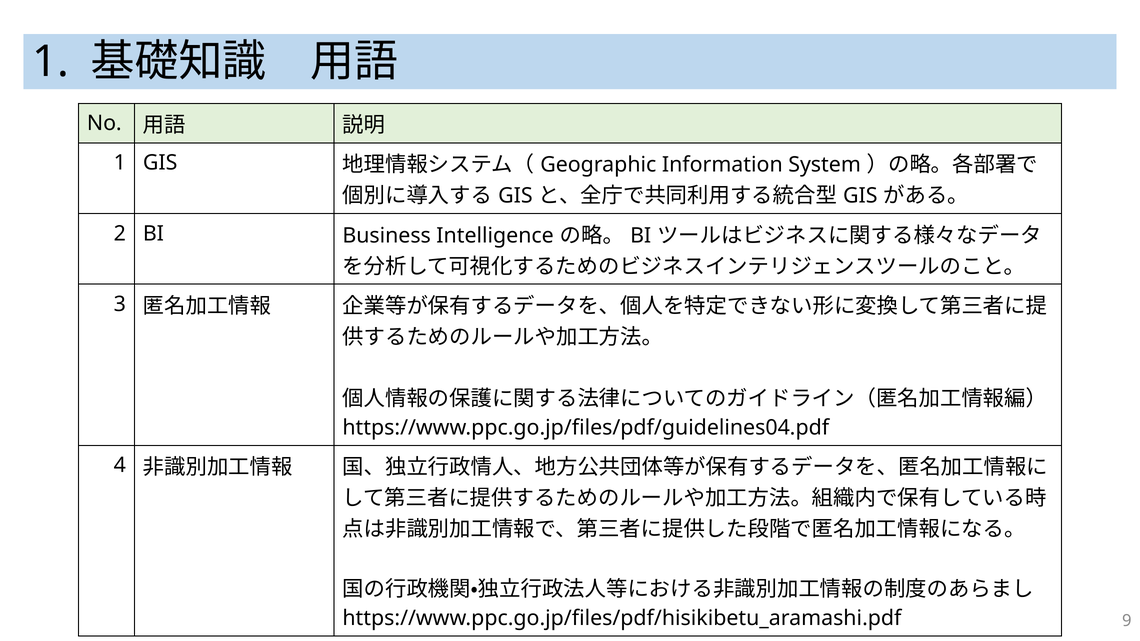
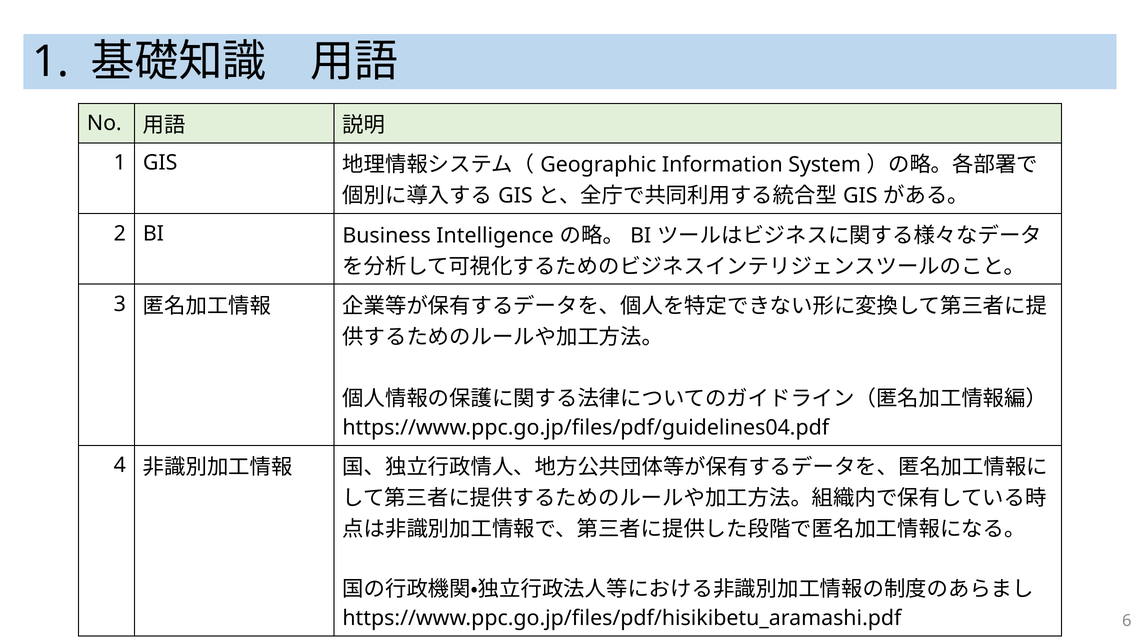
9: 9 -> 6
